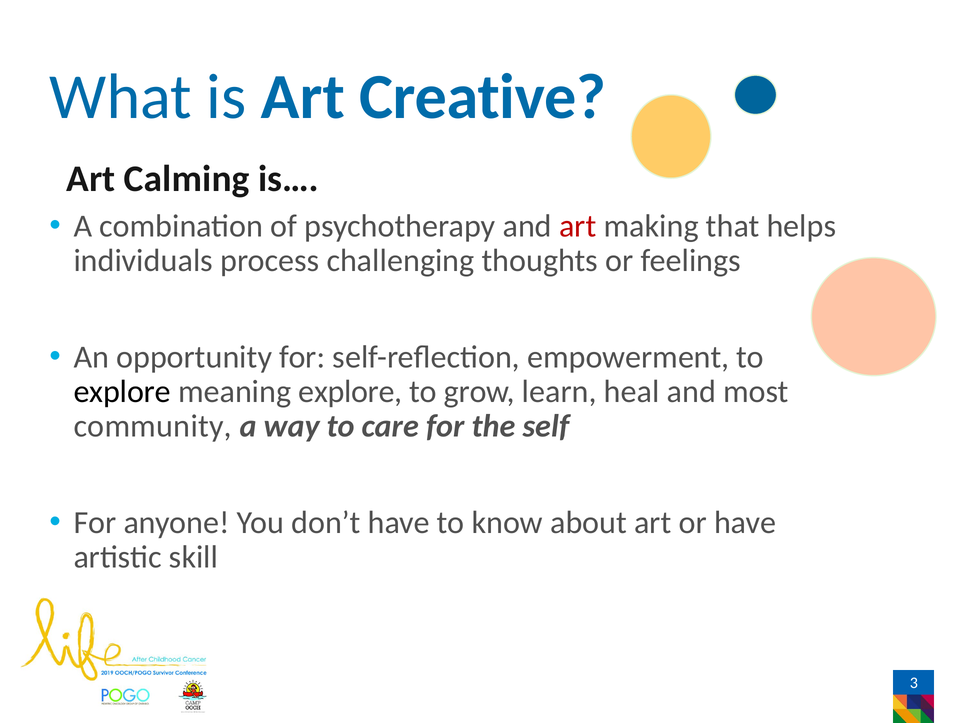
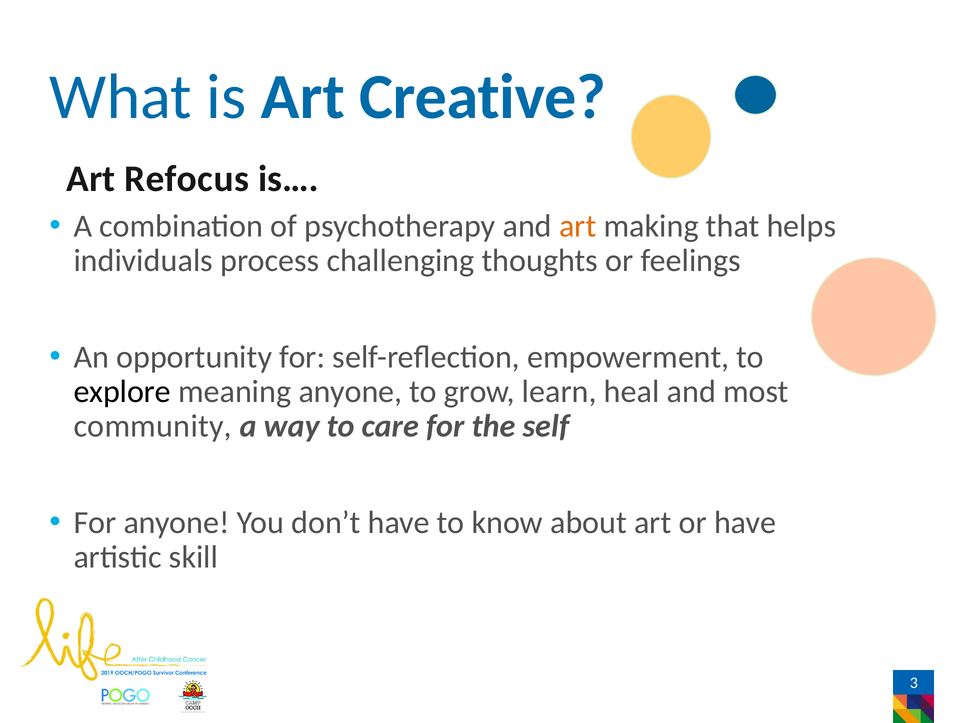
Calming: Calming -> Refocus
art at (578, 226) colour: red -> orange
meaning explore: explore -> anyone
